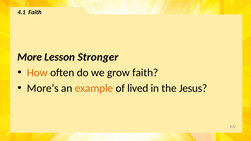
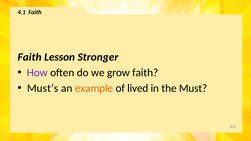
More at (30, 57): More -> Faith
How colour: orange -> purple
More’s: More’s -> Must’s
Jesus: Jesus -> Must
